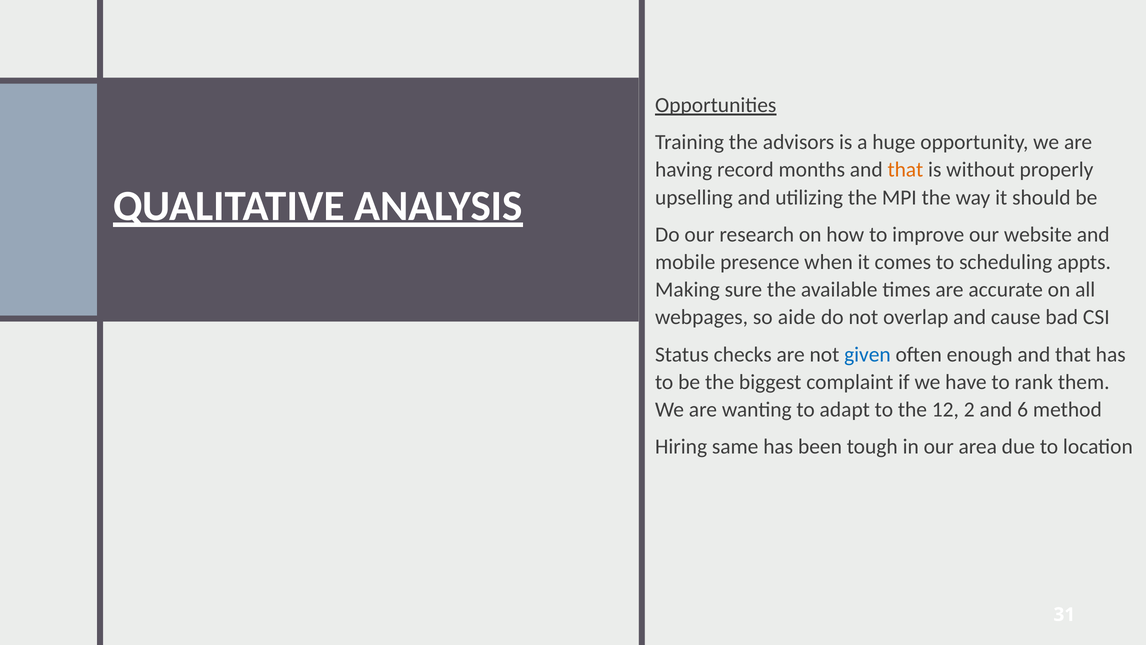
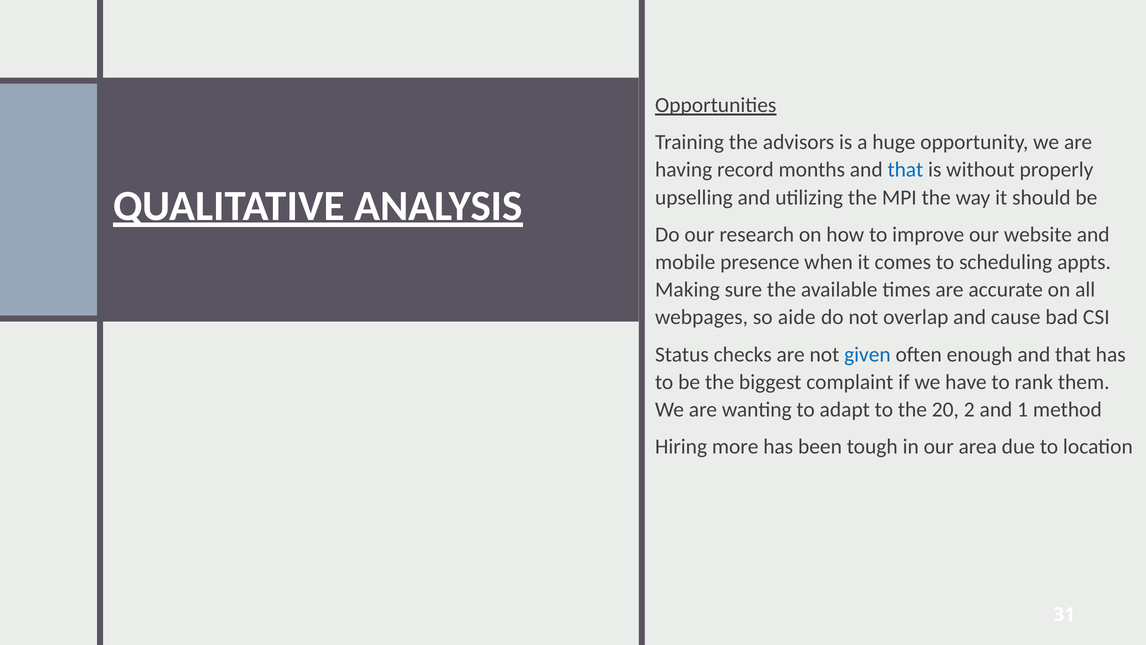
that at (905, 170) colour: orange -> blue
12: 12 -> 20
6: 6 -> 1
same: same -> more
